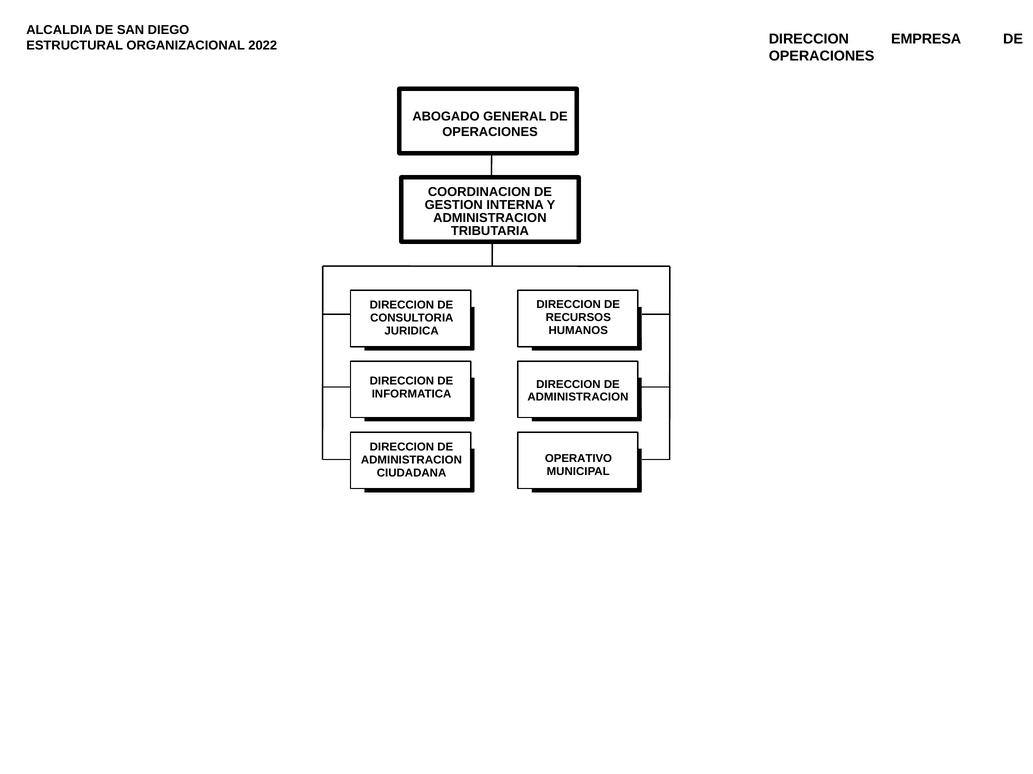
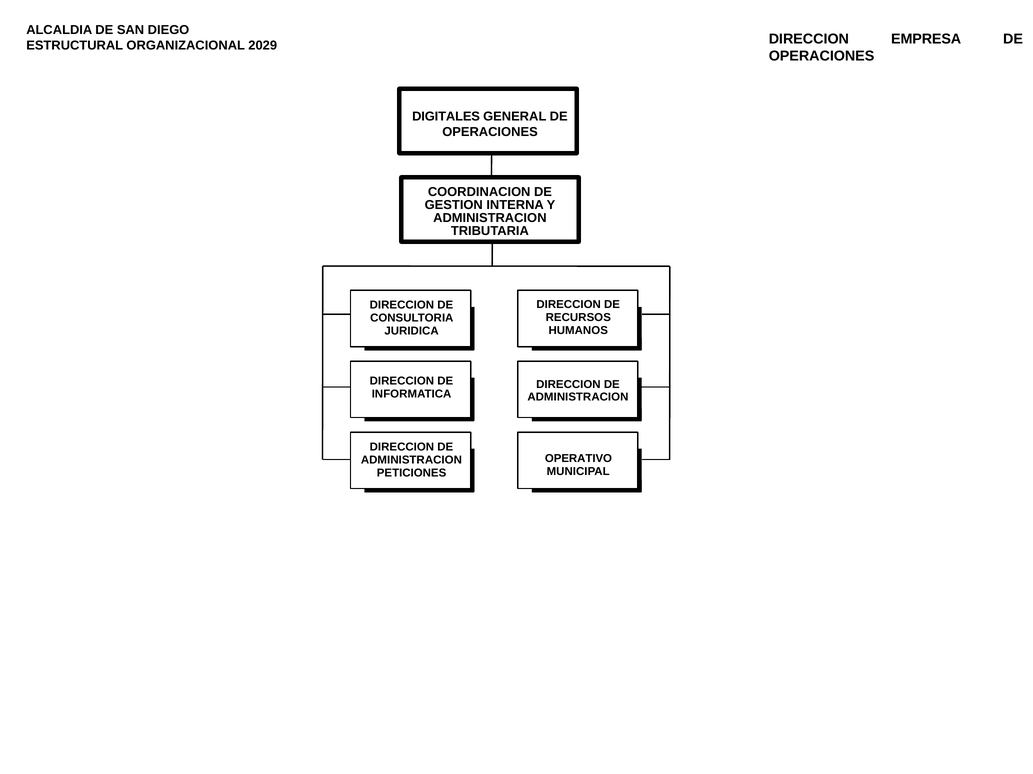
2022: 2022 -> 2029
ABOGADO: ABOGADO -> DIGITALES
CIUDADANA: CIUDADANA -> PETICIONES
